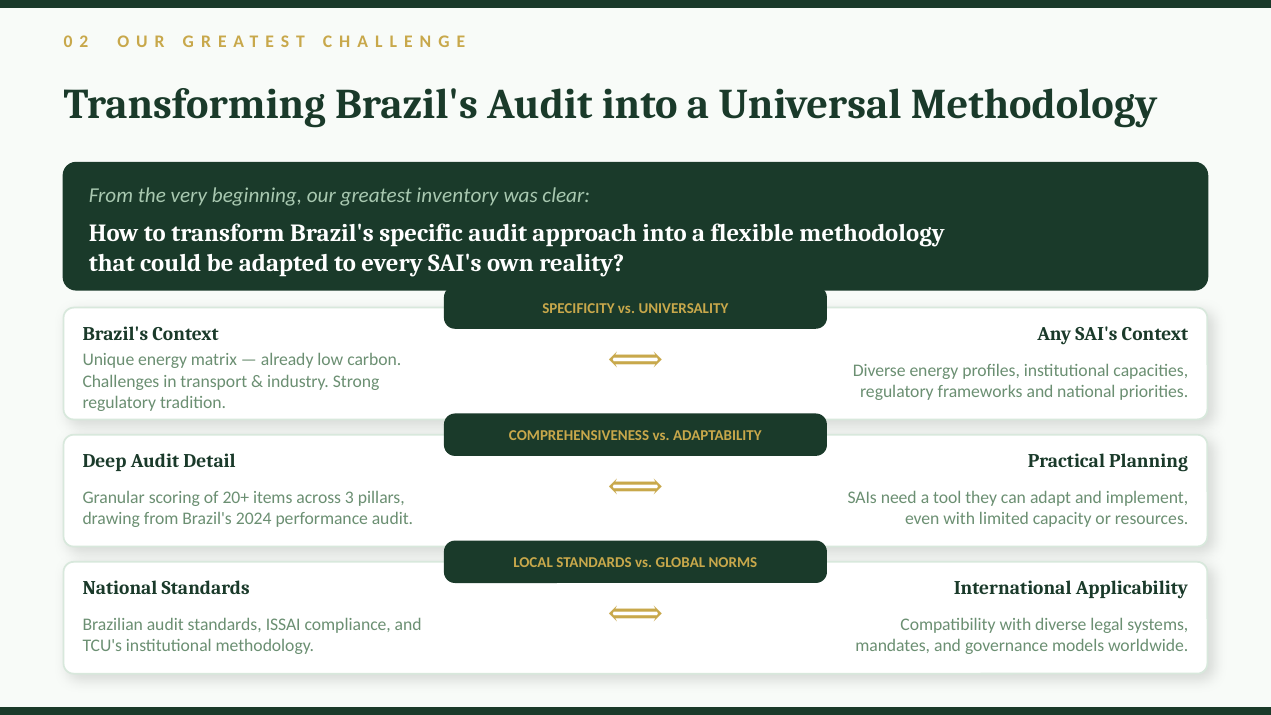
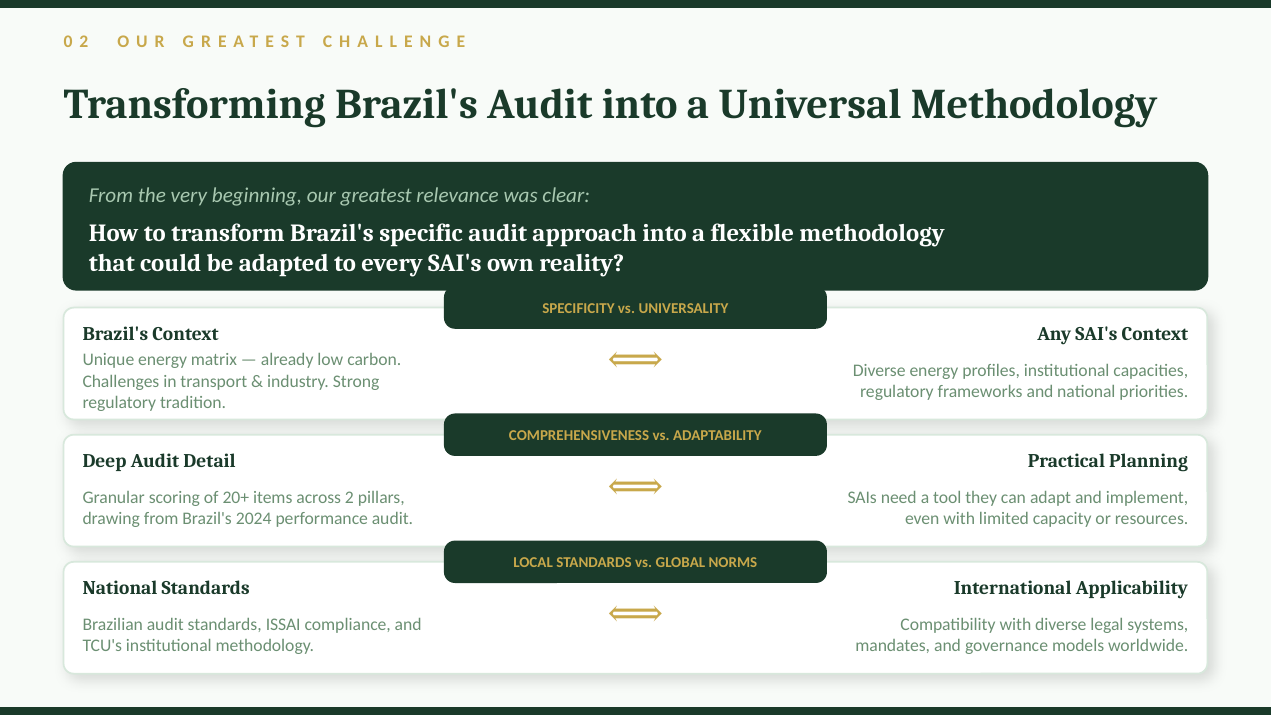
inventory: inventory -> relevance
across 3: 3 -> 2
